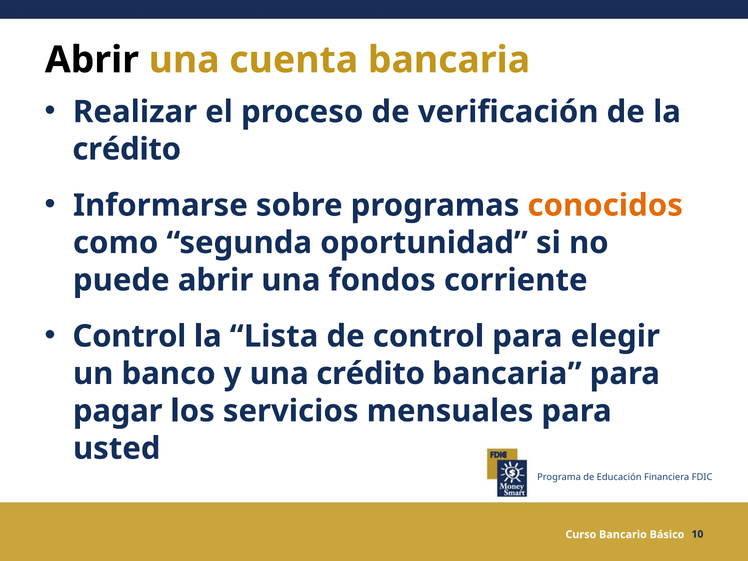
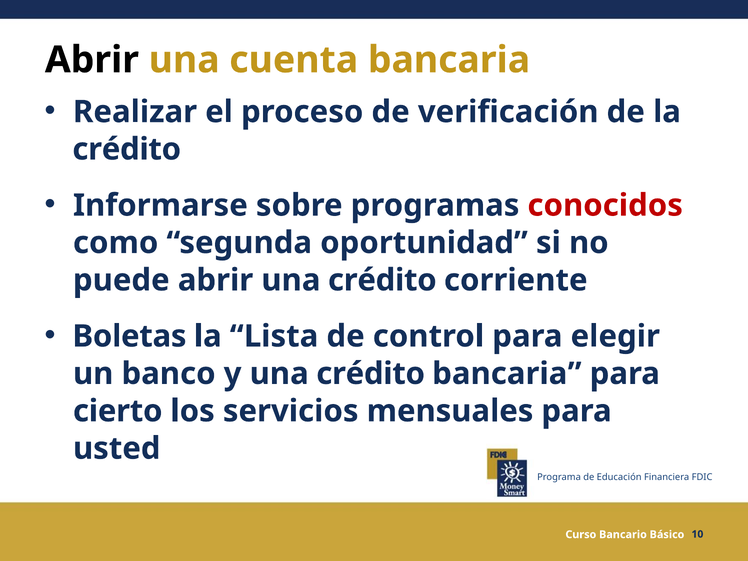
conocidos colour: orange -> red
abrir una fondos: fondos -> crédito
Control at (129, 336): Control -> Boletas
pagar: pagar -> cierto
